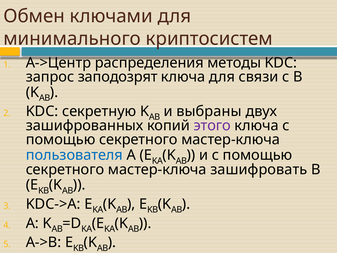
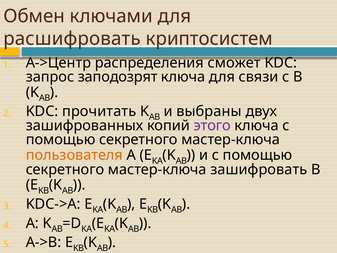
минимального: минимального -> расшифровать
методы: методы -> сможет
секретную: секретную -> прочитать
пользователя colour: blue -> orange
